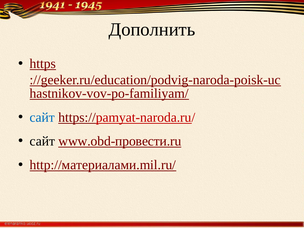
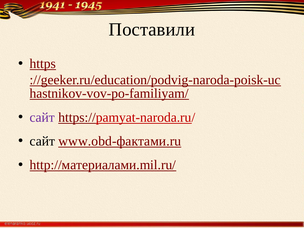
Дополнить: Дополнить -> Поставили
сайт at (42, 117) colour: blue -> purple
www.obd-провести.ru: www.obd-провести.ru -> www.obd-фактами.ru
